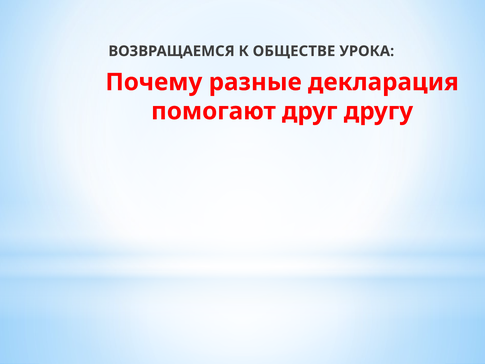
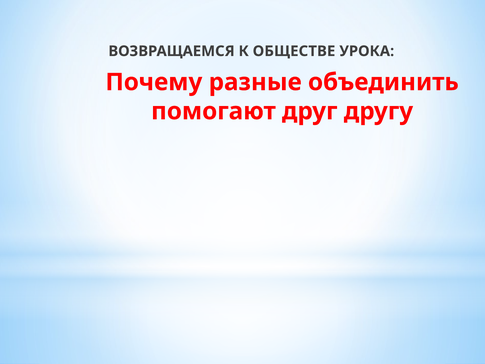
декларация: декларация -> объединить
